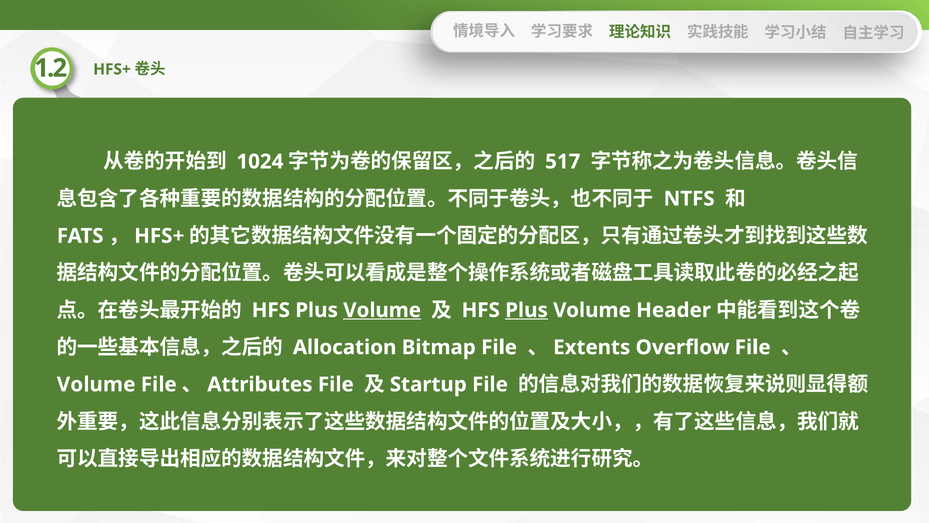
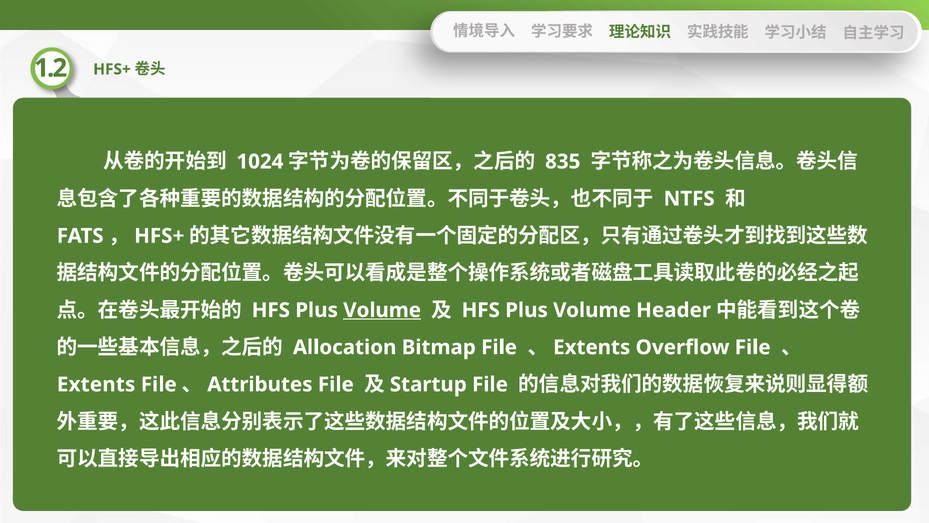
517: 517 -> 835
Plus at (527, 310) underline: present -> none
Volume at (96, 384): Volume -> Extents
